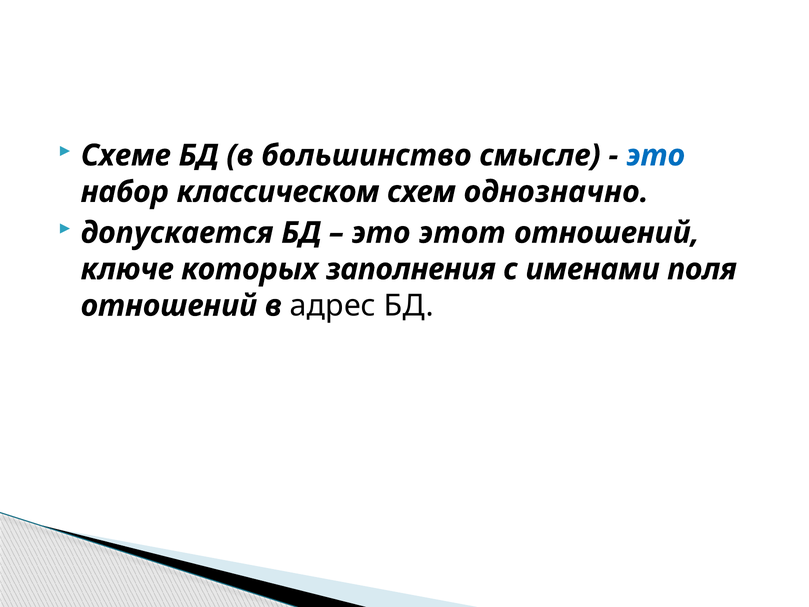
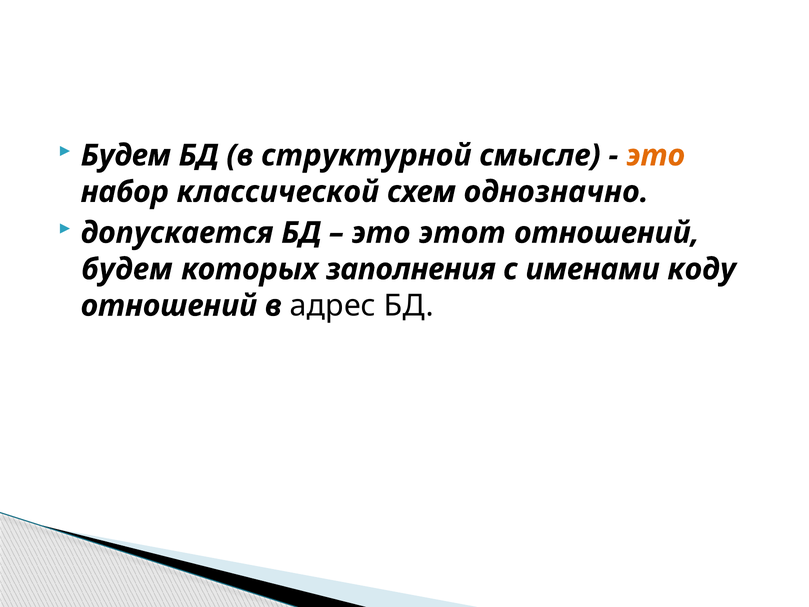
Схеме at (126, 155): Схеме -> Будем
большинство: большинство -> структурной
это at (656, 155) colour: blue -> orange
классическом: классическом -> классической
ключе at (127, 269): ключе -> будем
поля: поля -> коду
